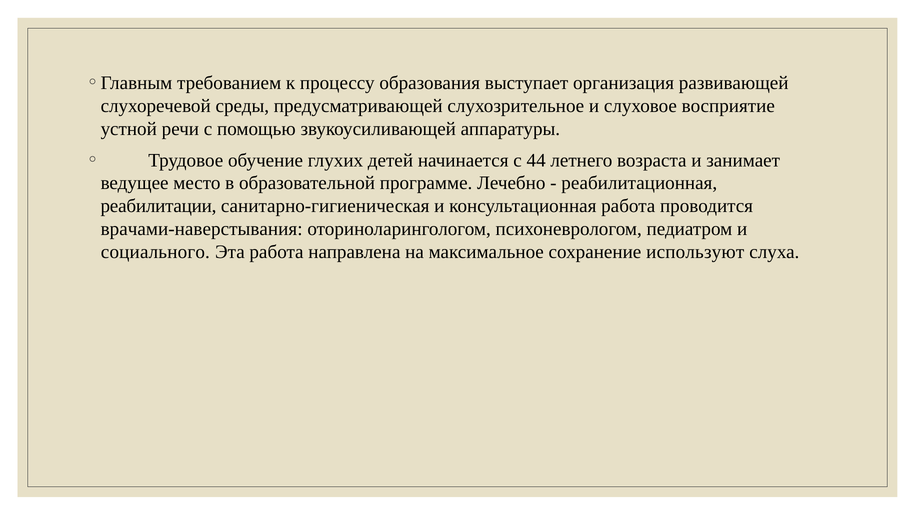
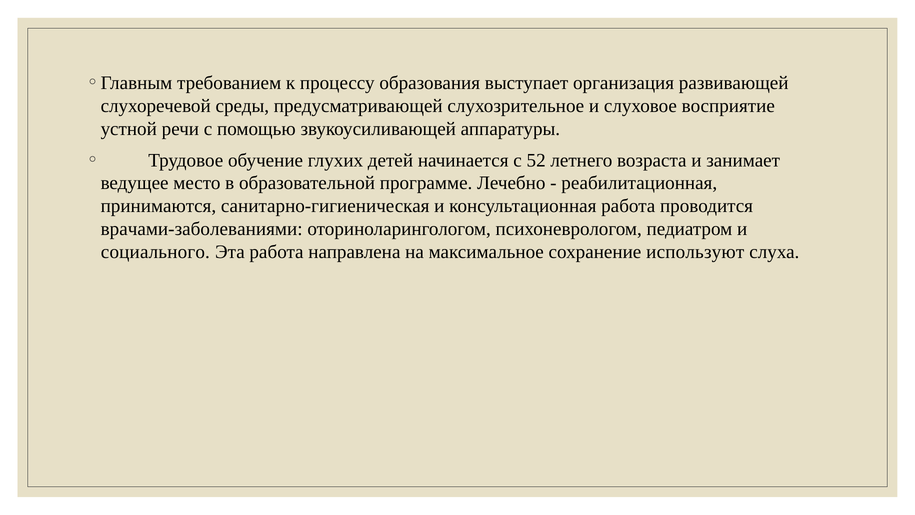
44: 44 -> 52
реабилитации: реабилитации -> принимаются
врачами-наверстывания: врачами-наверстывания -> врачами-заболеваниями
